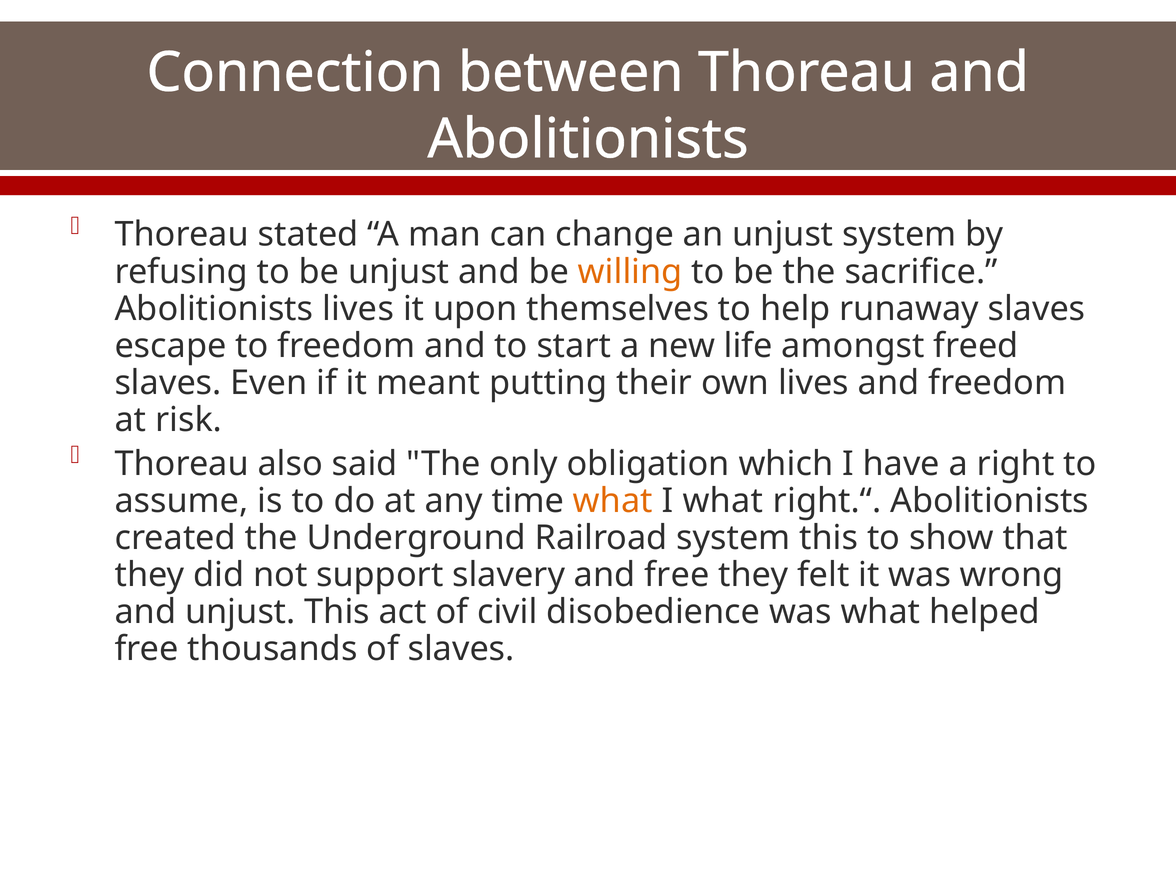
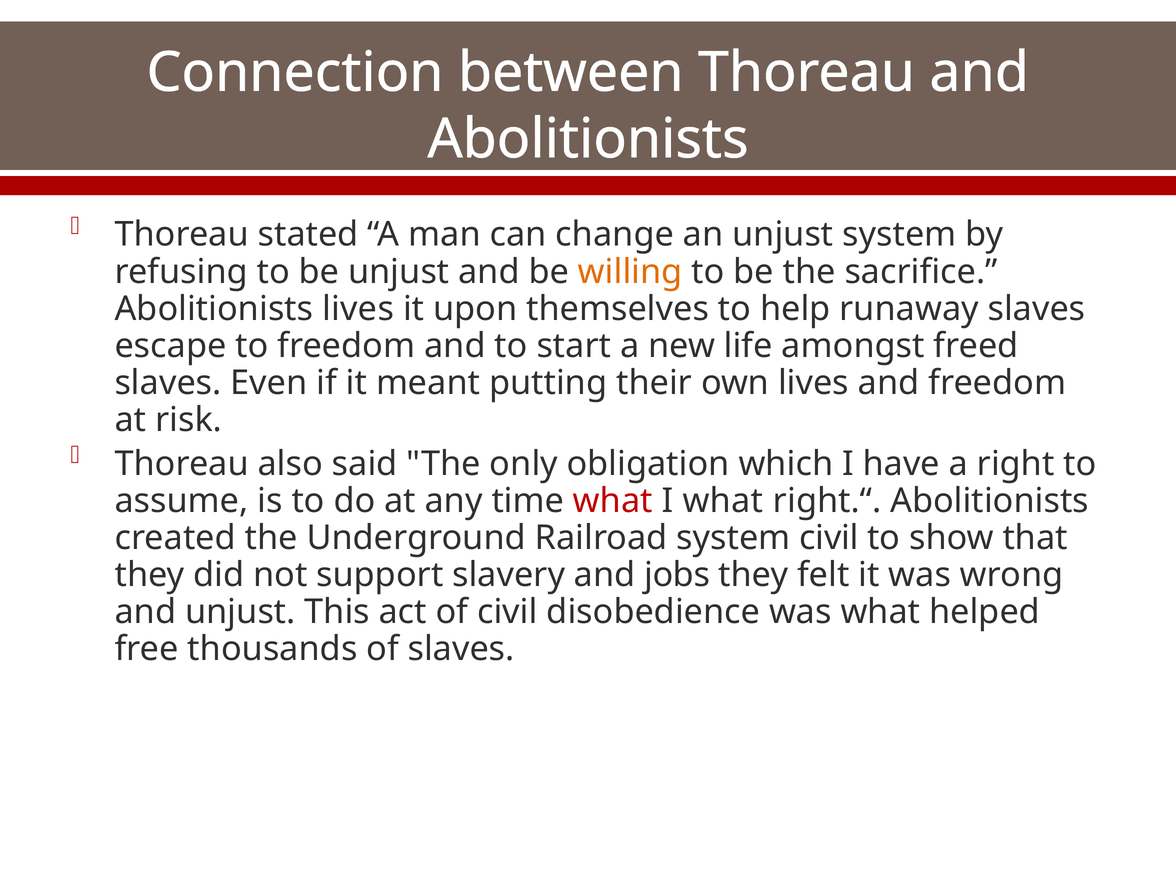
what at (613, 501) colour: orange -> red
system this: this -> civil
and free: free -> jobs
